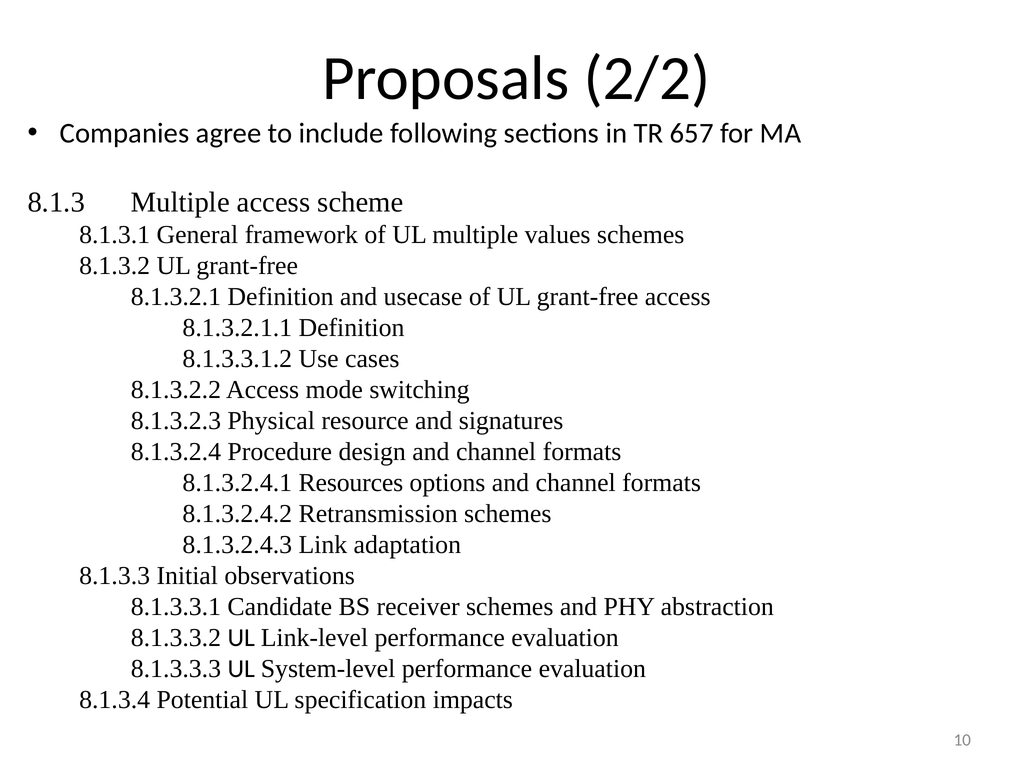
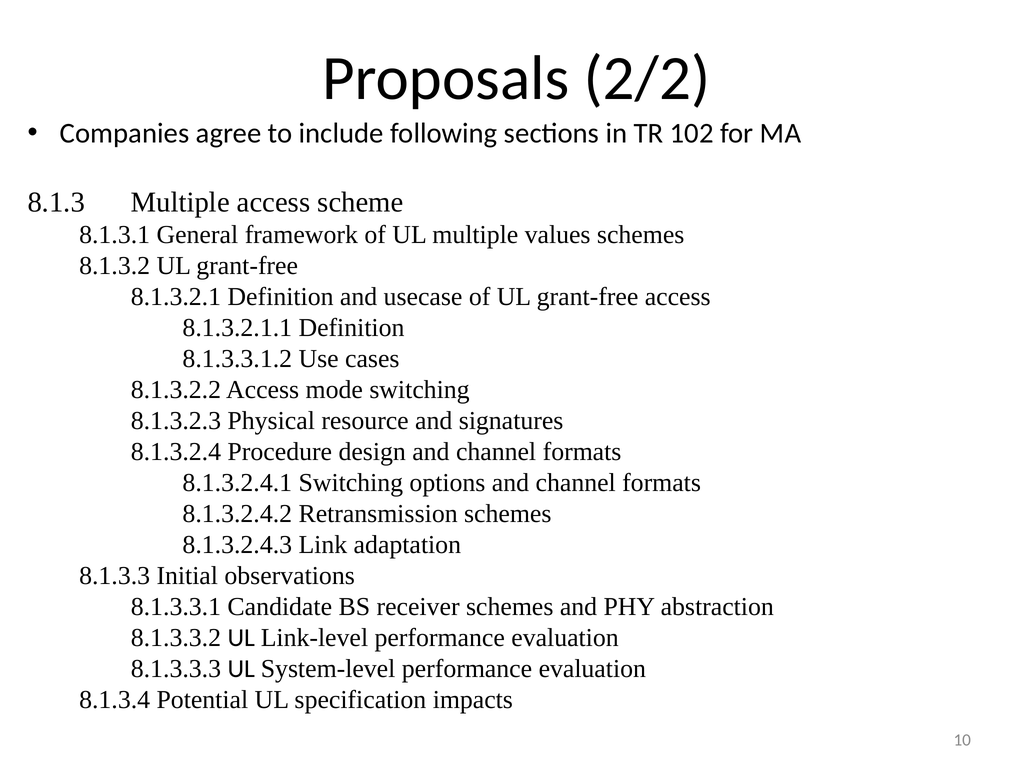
657: 657 -> 102
8.1.3.2.4.1 Resources: Resources -> Switching
